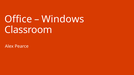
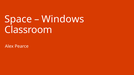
Office: Office -> Space
